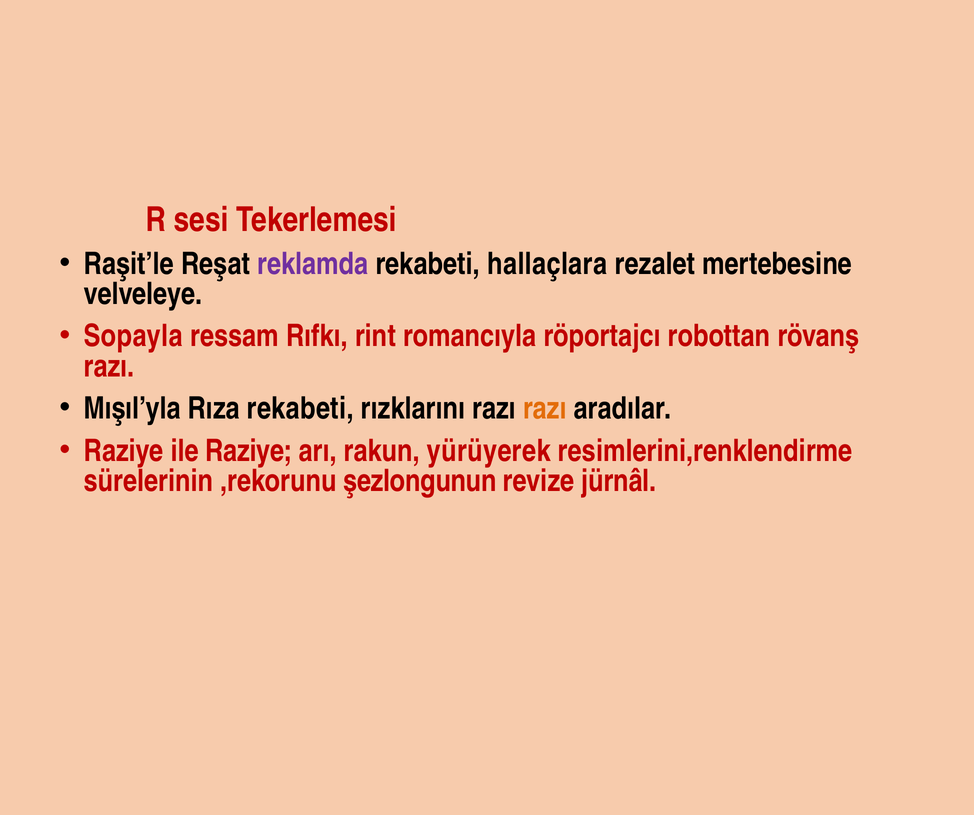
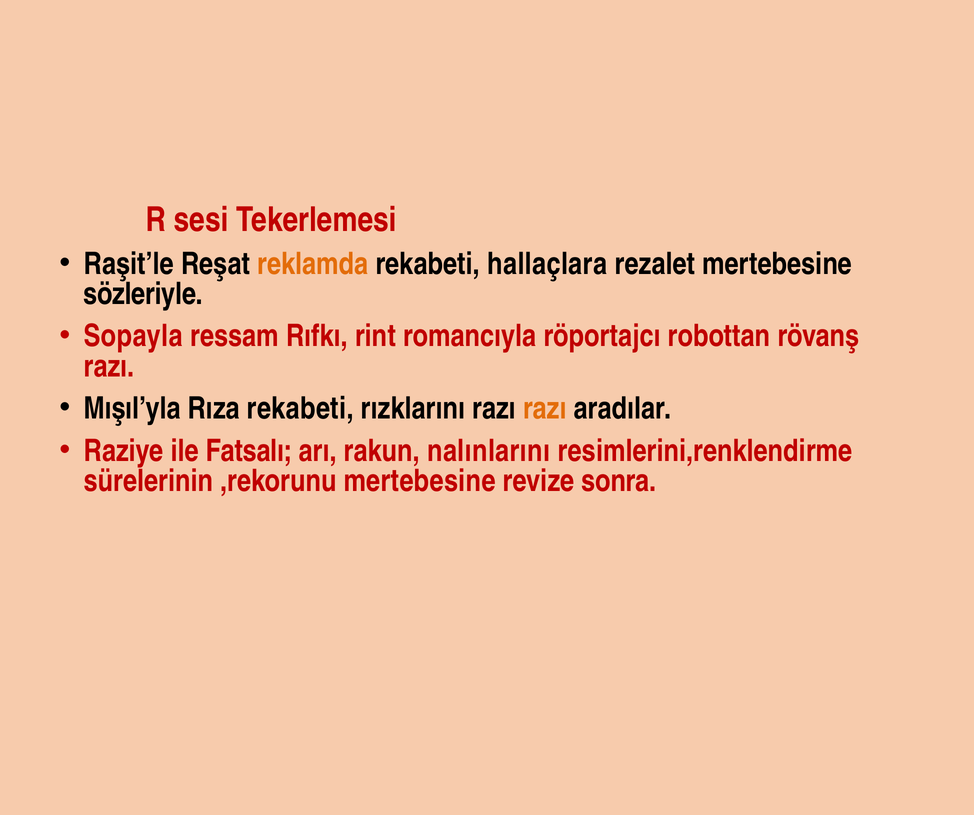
reklamda colour: purple -> orange
velveleye: velveleye -> sözleriyle
ile Raziye: Raziye -> Fatsalı
yürüyerek: yürüyerek -> nalınlarını
,rekorunu şezlongunun: şezlongunun -> mertebesine
jürnâl: jürnâl -> sonra
